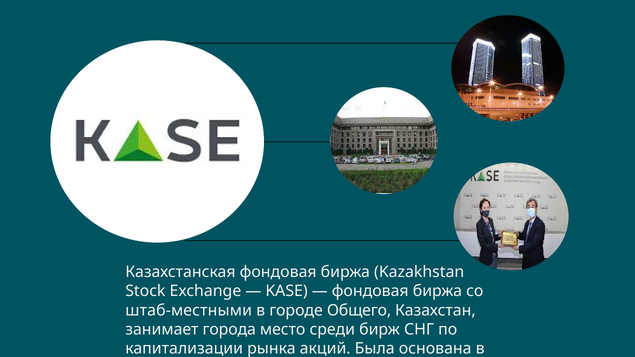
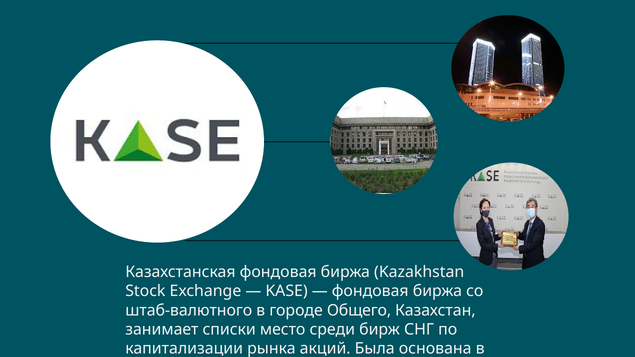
штаб-местными: штаб-местными -> штаб-валютного
города: города -> списки
